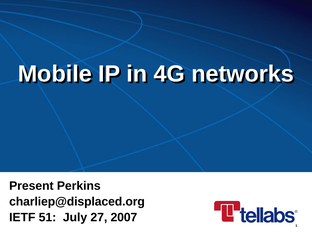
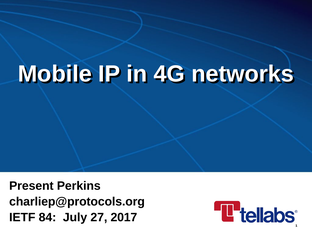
charliep@displaced.org: charliep@displaced.org -> charliep@protocols.org
51: 51 -> 84
2007: 2007 -> 2017
